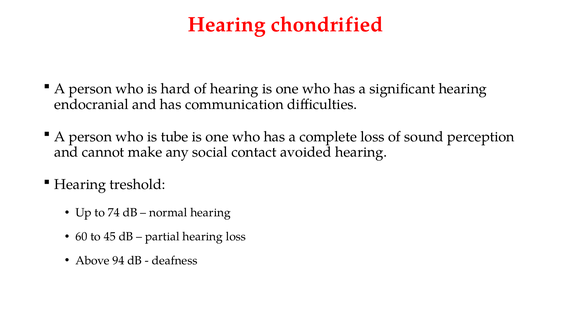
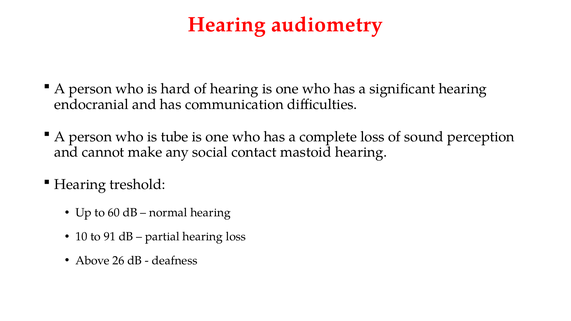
chondrified: chondrified -> audiometry
avoided: avoided -> mastoid
74: 74 -> 60
60: 60 -> 10
45: 45 -> 91
94: 94 -> 26
